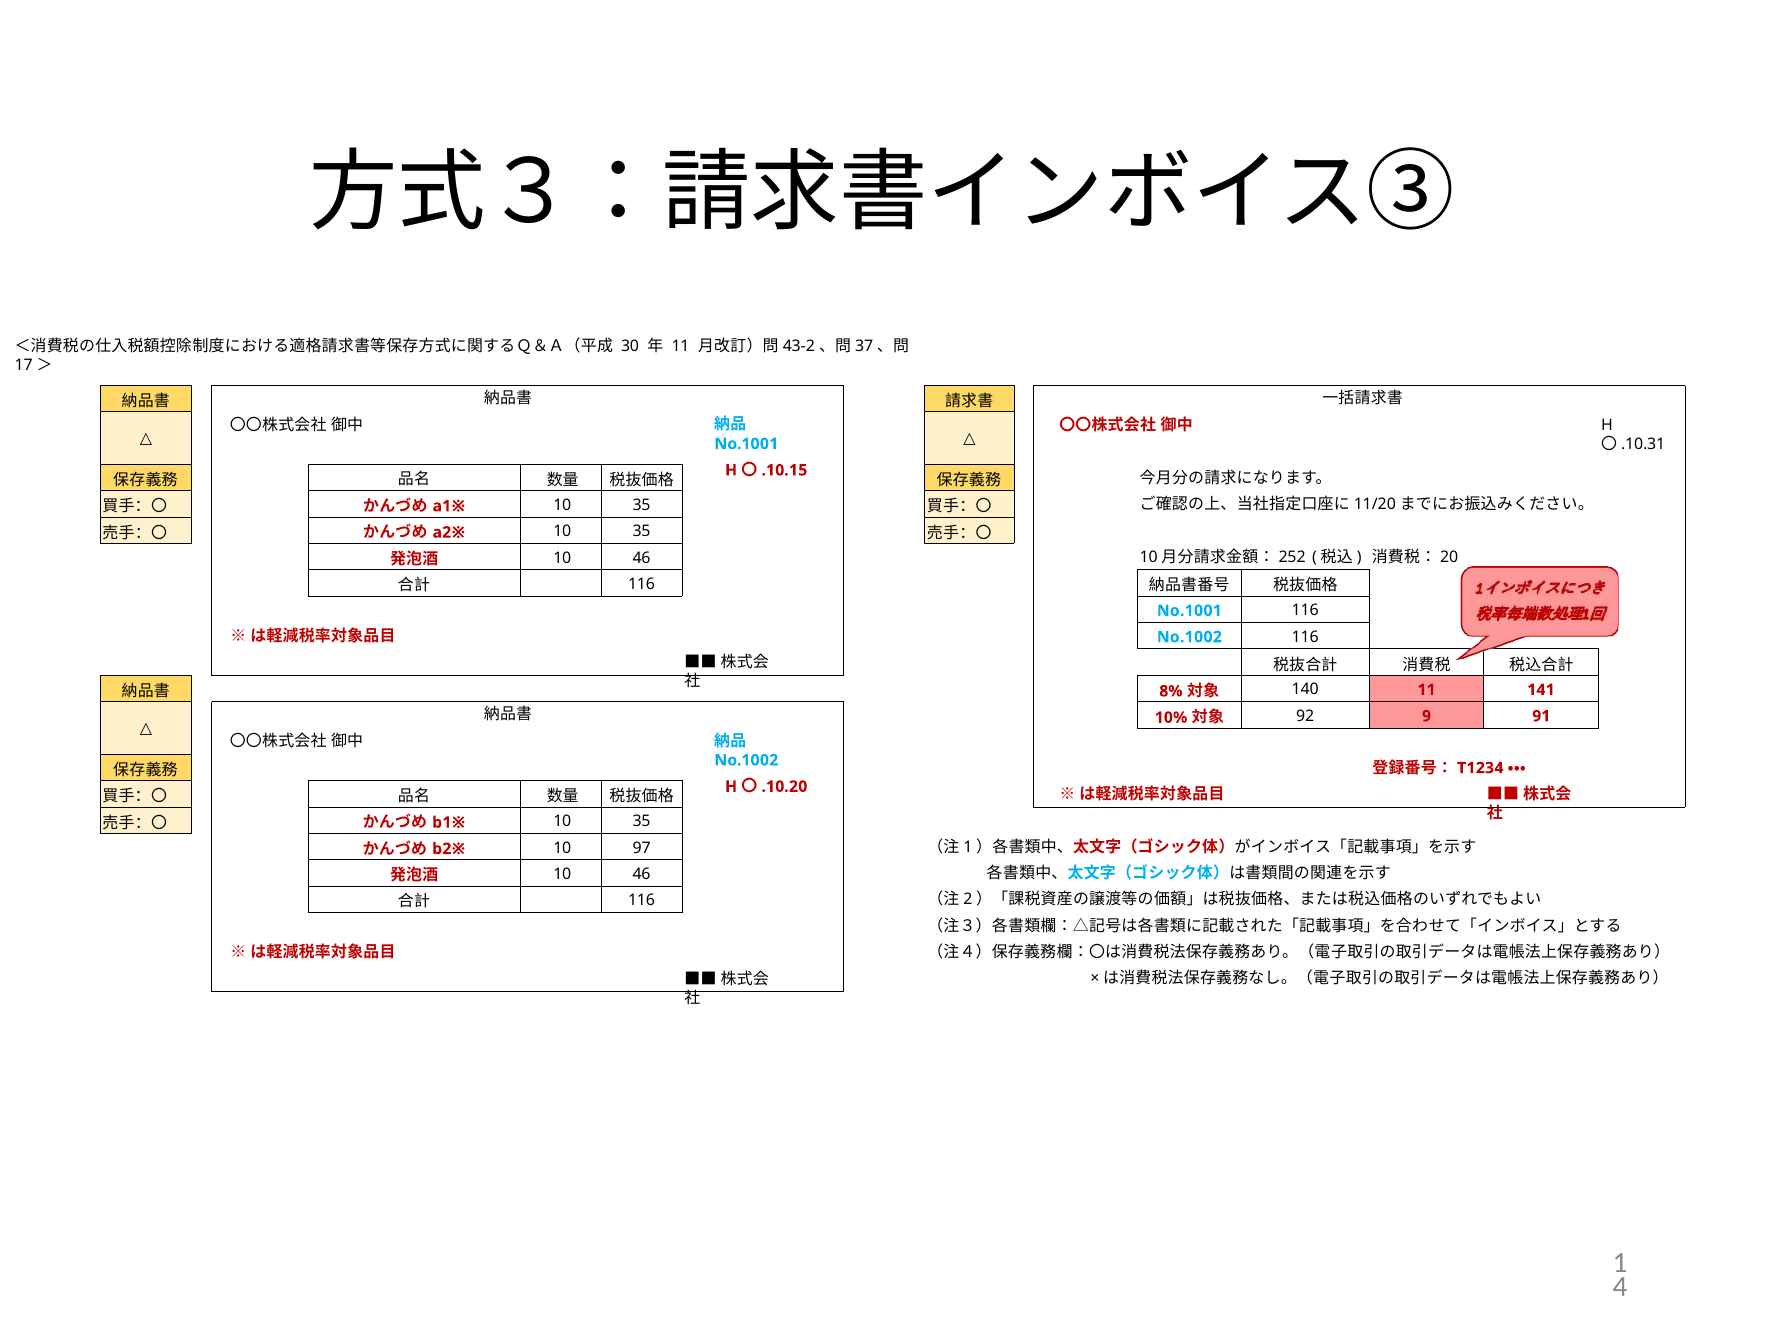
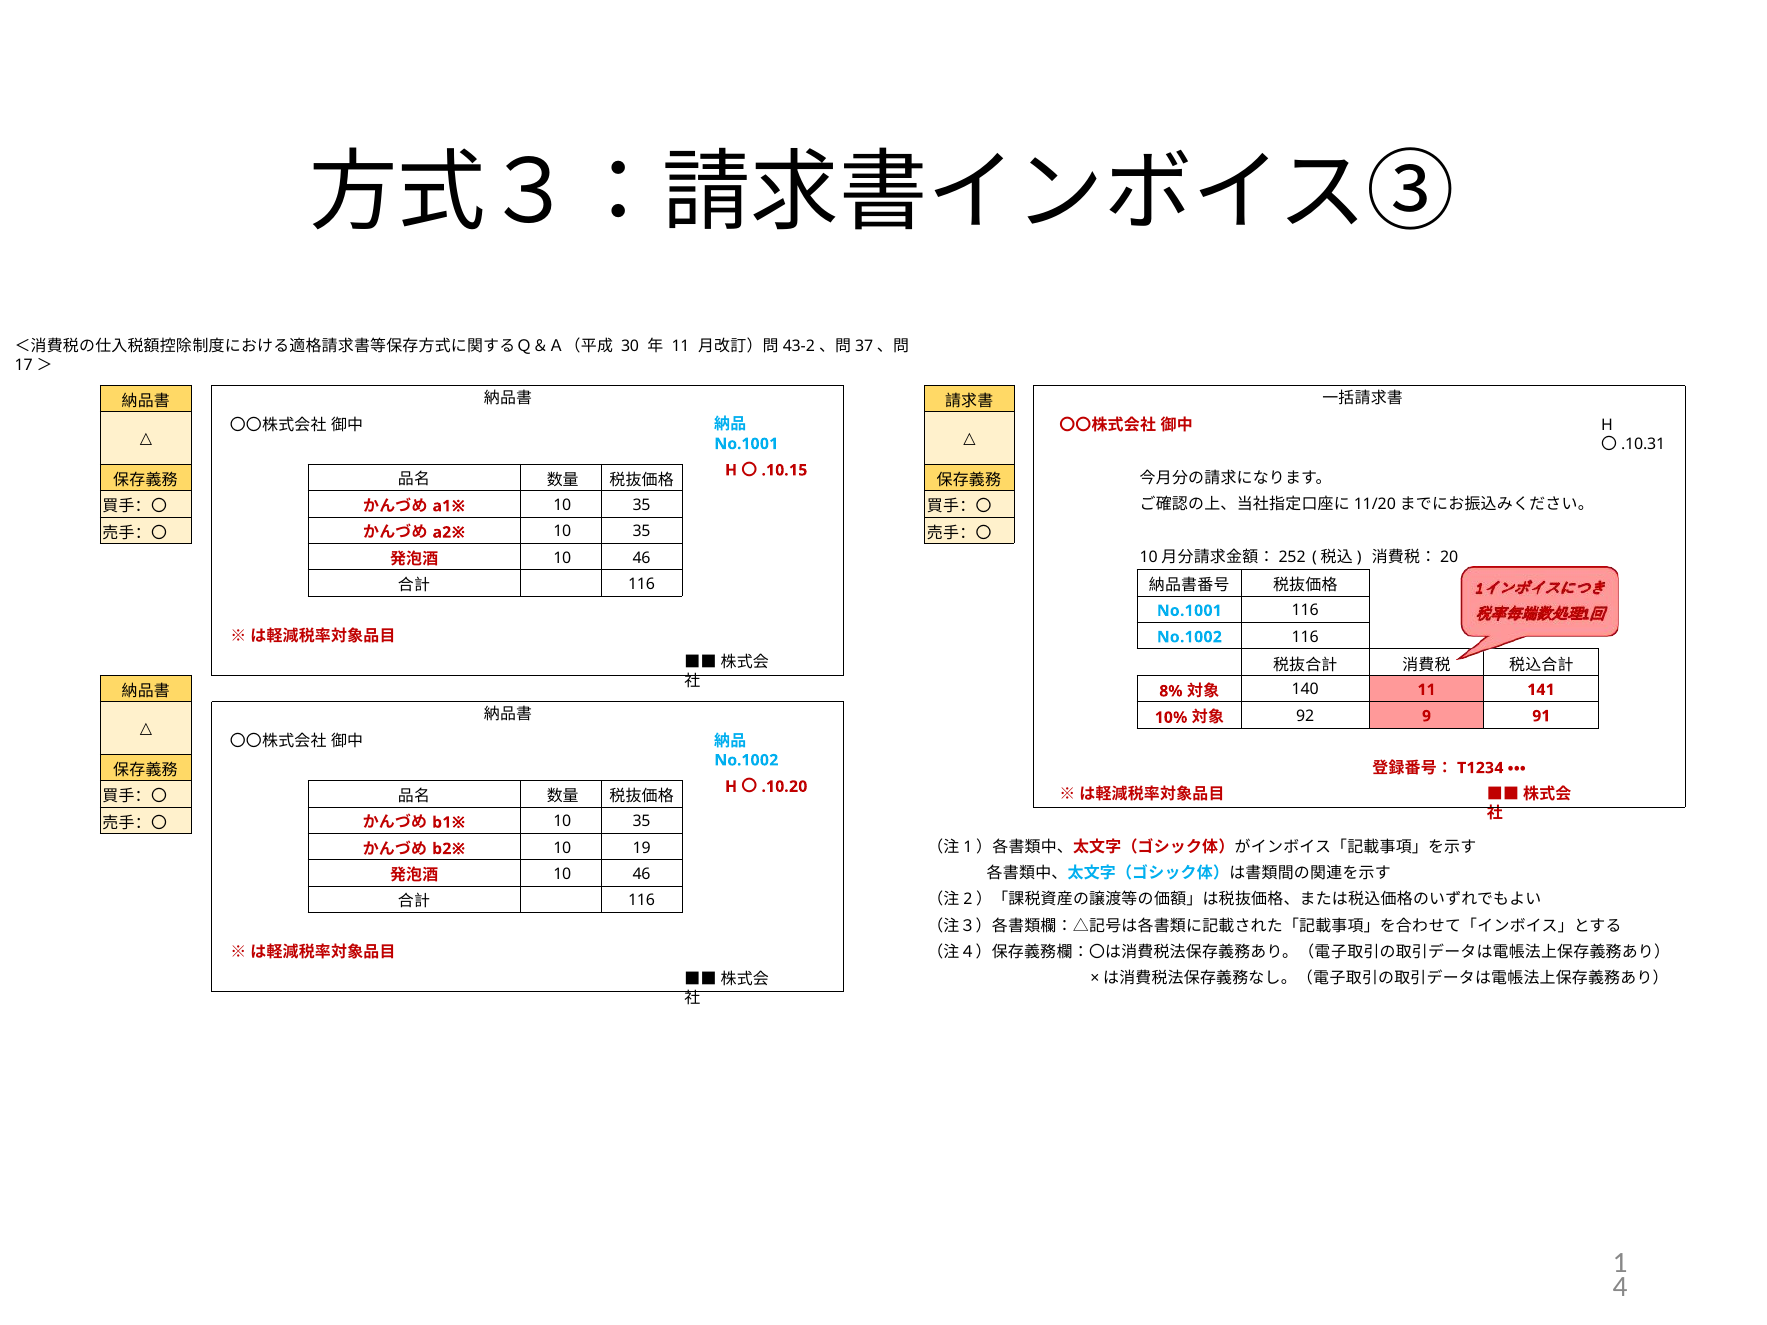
97: 97 -> 19
